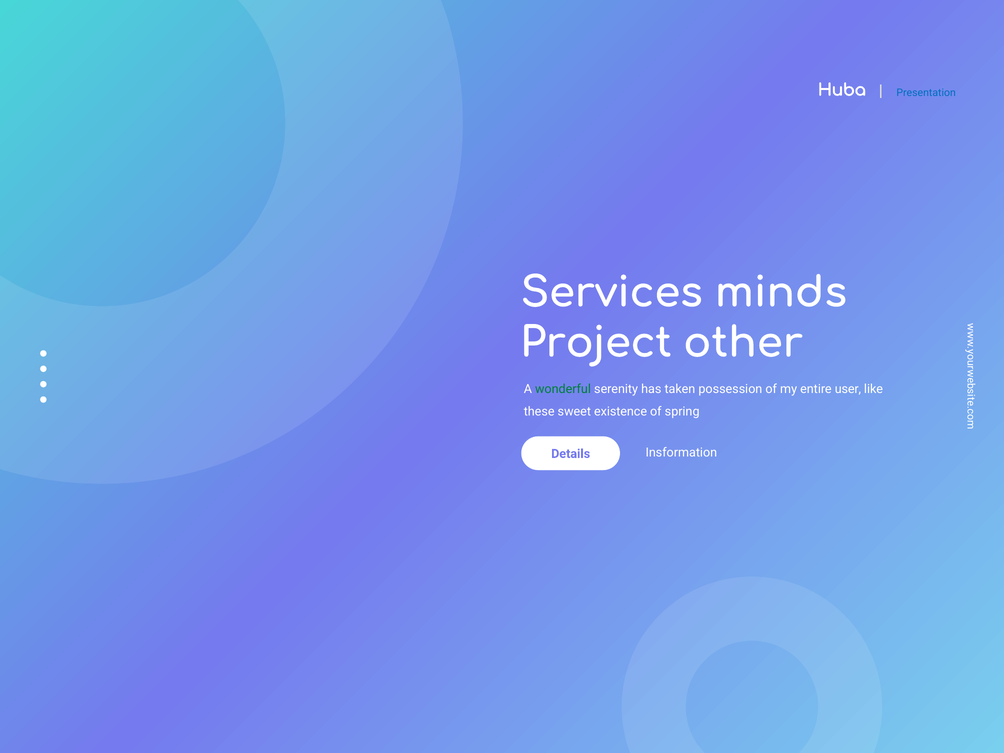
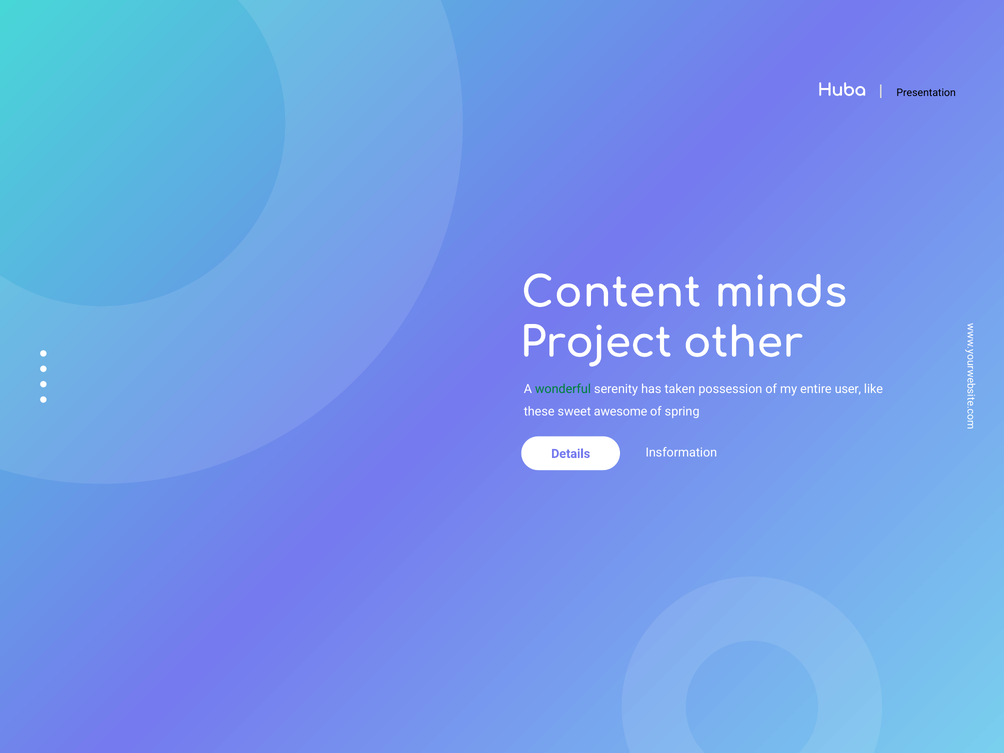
Presentation colour: blue -> black
Services: Services -> Content
existence: existence -> awesome
